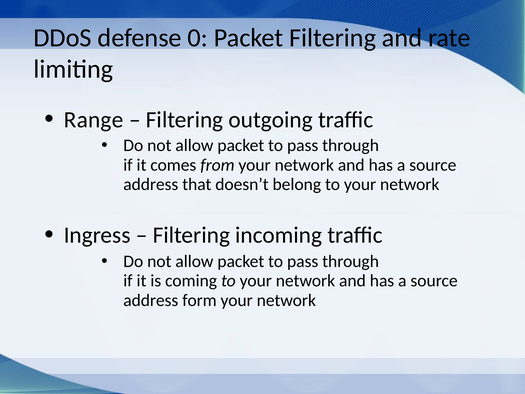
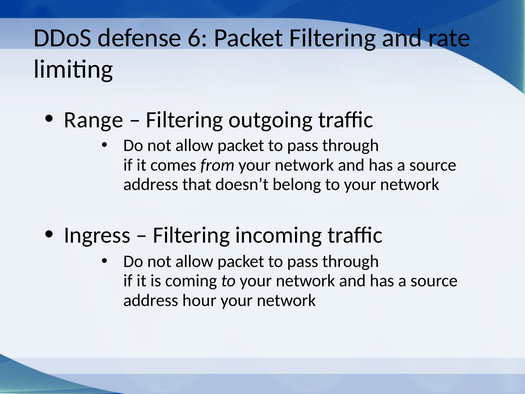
0: 0 -> 6
form: form -> hour
